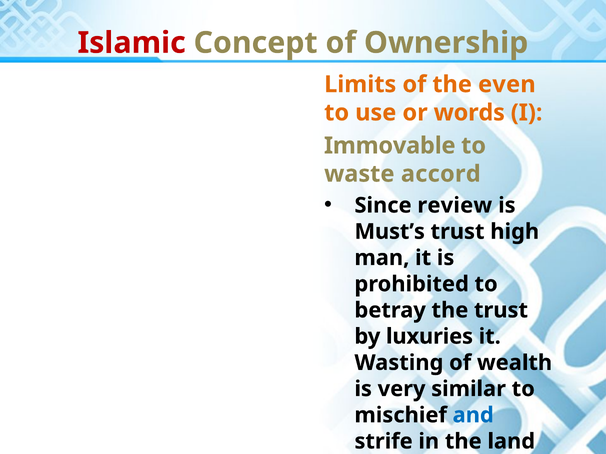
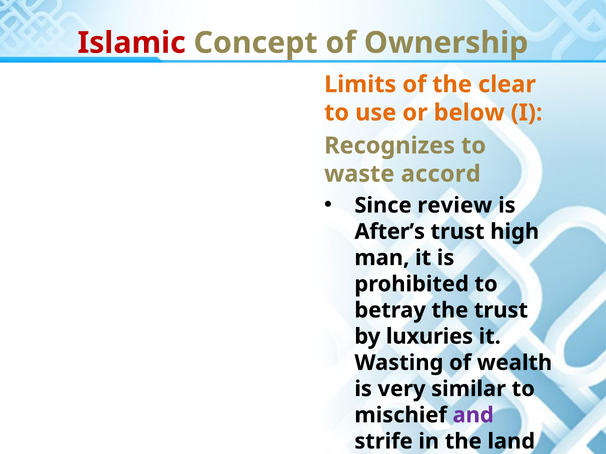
even: even -> clear
words: words -> below
Immovable: Immovable -> Recognizes
Must’s: Must’s -> After’s
and colour: blue -> purple
